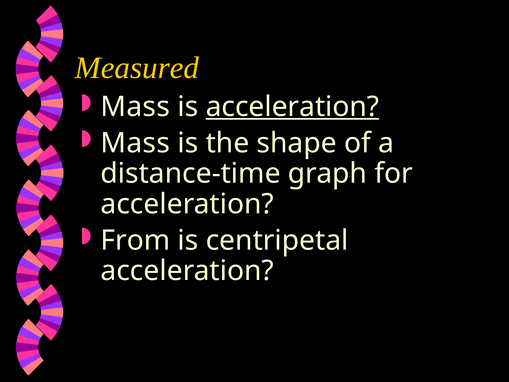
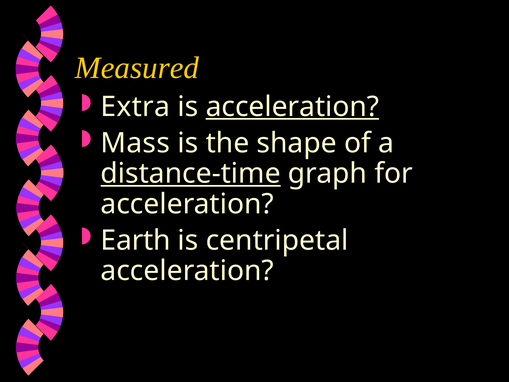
Mass at (135, 107): Mass -> Extra
distance-time underline: none -> present
From: From -> Earth
